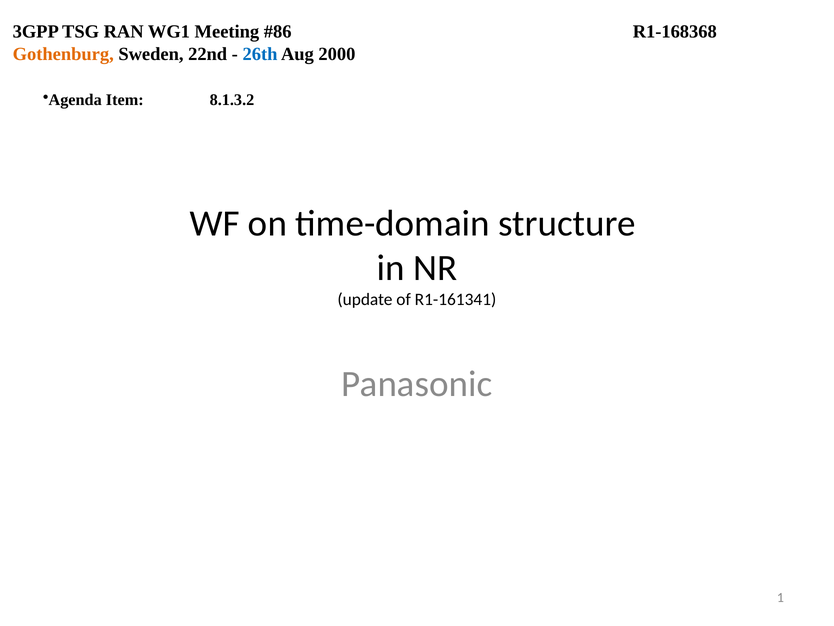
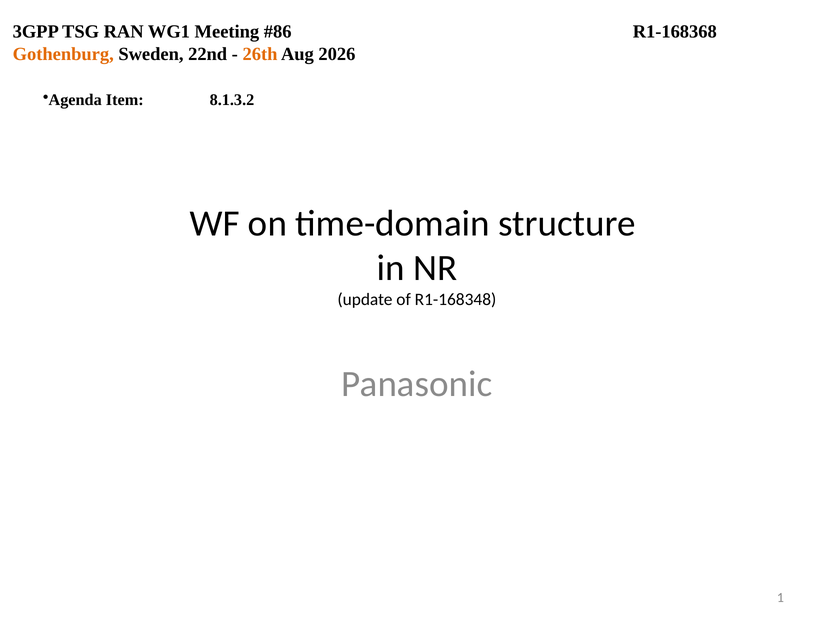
26th colour: blue -> orange
2000: 2000 -> 2026
R1-161341: R1-161341 -> R1-168348
